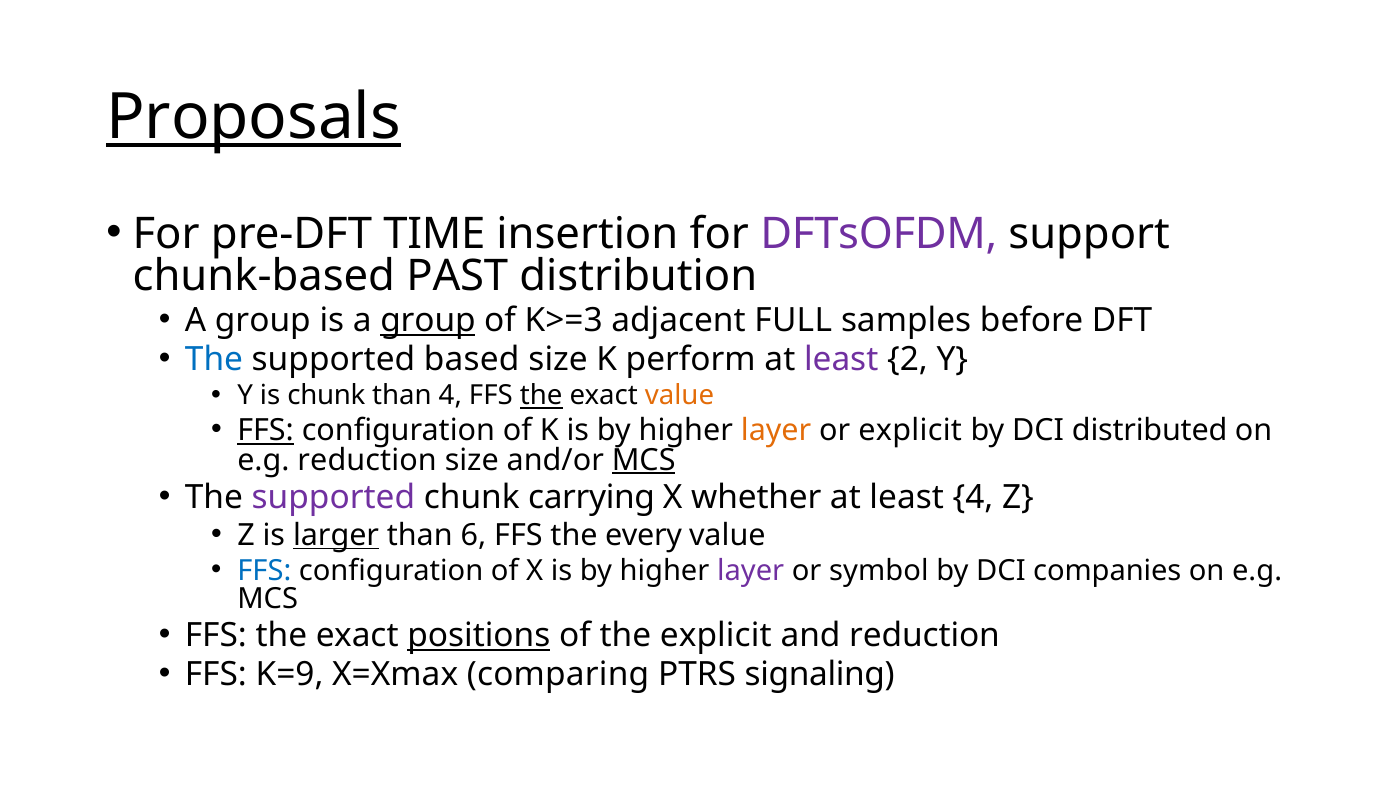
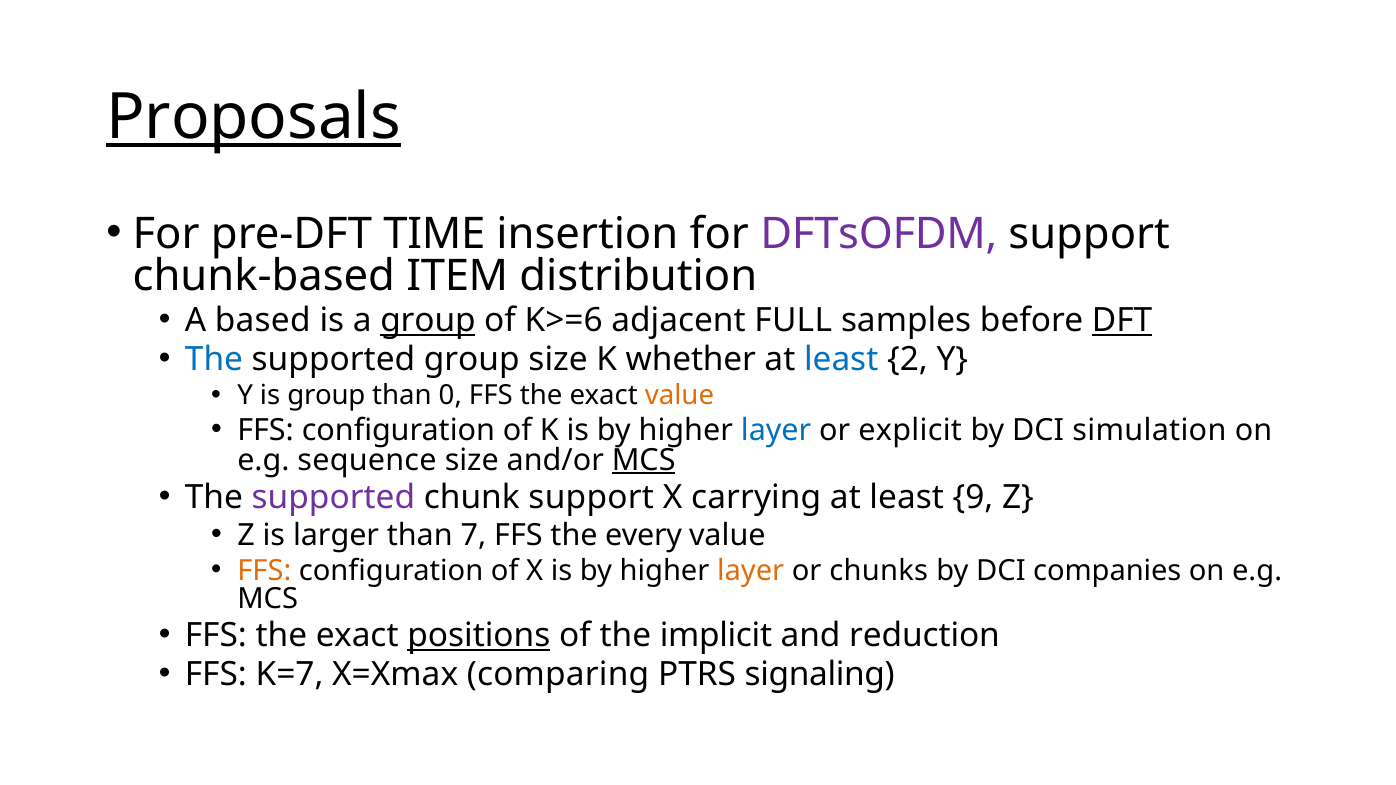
PAST: PAST -> ITEM
group at (263, 321): group -> based
K>=3: K>=3 -> K>=6
DFT underline: none -> present
supported based: based -> group
perform: perform -> whether
least at (841, 360) colour: purple -> blue
is chunk: chunk -> group
than 4: 4 -> 0
the at (541, 396) underline: present -> none
FFS at (266, 431) underline: present -> none
layer at (776, 431) colour: orange -> blue
distributed: distributed -> simulation
e.g reduction: reduction -> sequence
chunk carrying: carrying -> support
whether: whether -> carrying
least 4: 4 -> 9
larger underline: present -> none
6: 6 -> 7
FFS at (264, 571) colour: blue -> orange
layer at (751, 571) colour: purple -> orange
symbol: symbol -> chunks
the explicit: explicit -> implicit
K=9: K=9 -> K=7
